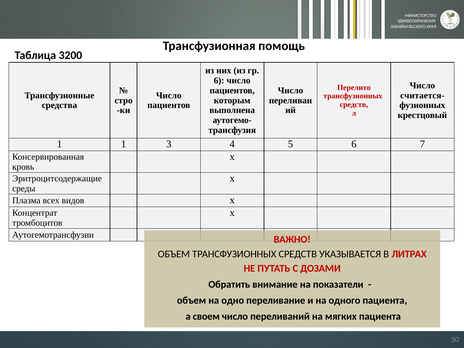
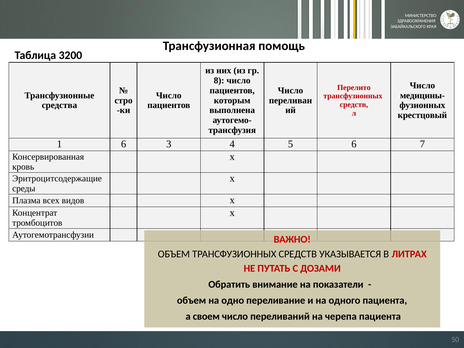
6 at (219, 80): 6 -> 8
считается-: считается- -> медицины-
1 1: 1 -> 6
мягких: мягких -> черепа
